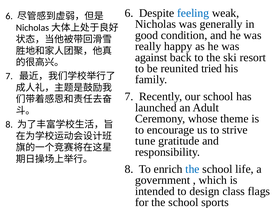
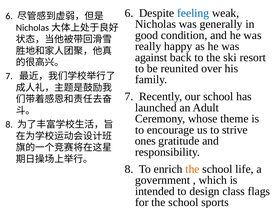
tried: tried -> over
tune: tune -> ones
the at (192, 169) colour: blue -> orange
